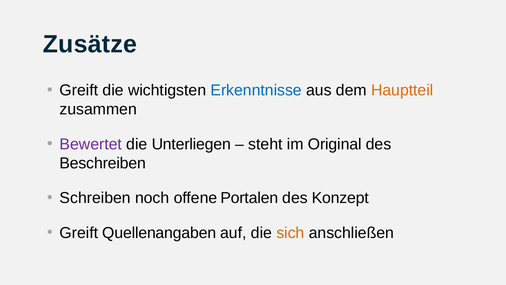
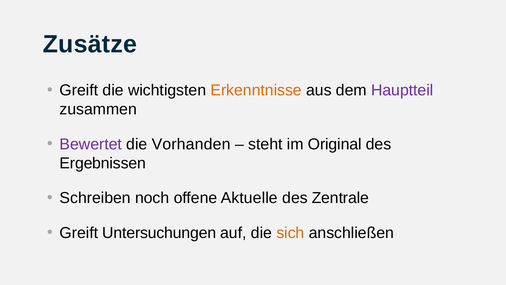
Erkenntnisse colour: blue -> orange
Hauptteil colour: orange -> purple
Unterliegen: Unterliegen -> Vorhanden
Beschreiben: Beschreiben -> Ergebnissen
Portalen: Portalen -> Aktuelle
Konzept: Konzept -> Zentrale
Quellenangaben: Quellenangaben -> Untersuchungen
